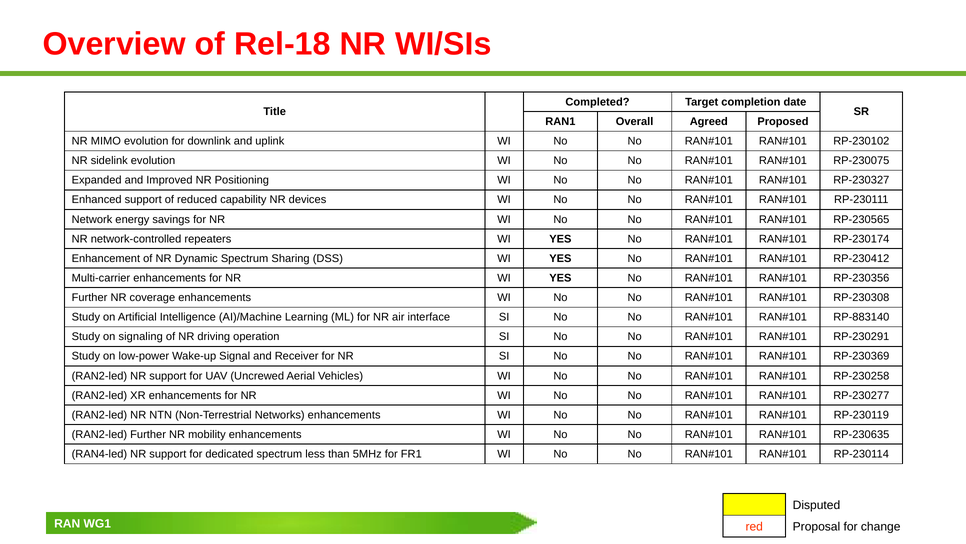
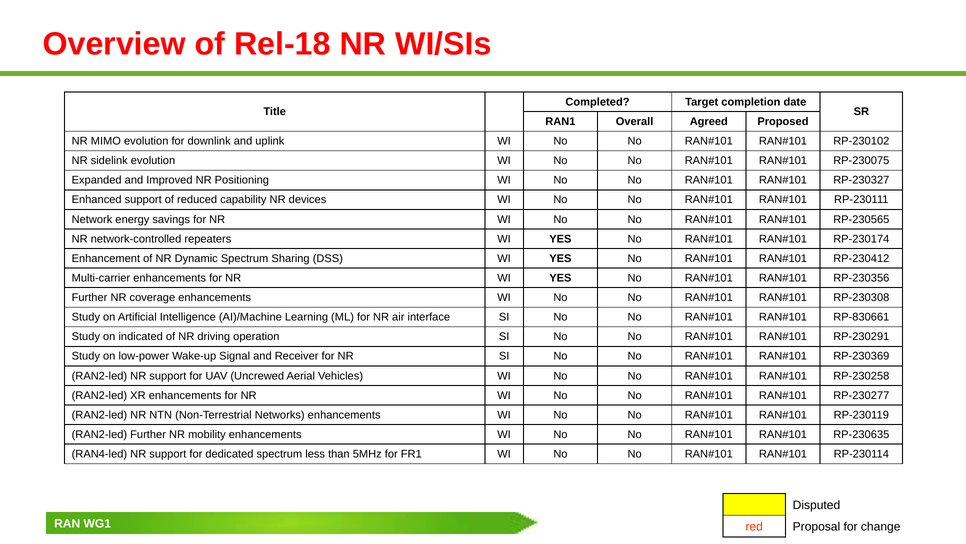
RP-883140: RP-883140 -> RP-830661
signaling: signaling -> indicated
